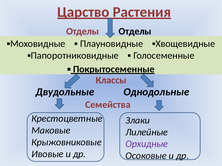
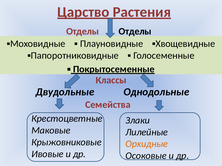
Орхидные colour: purple -> orange
